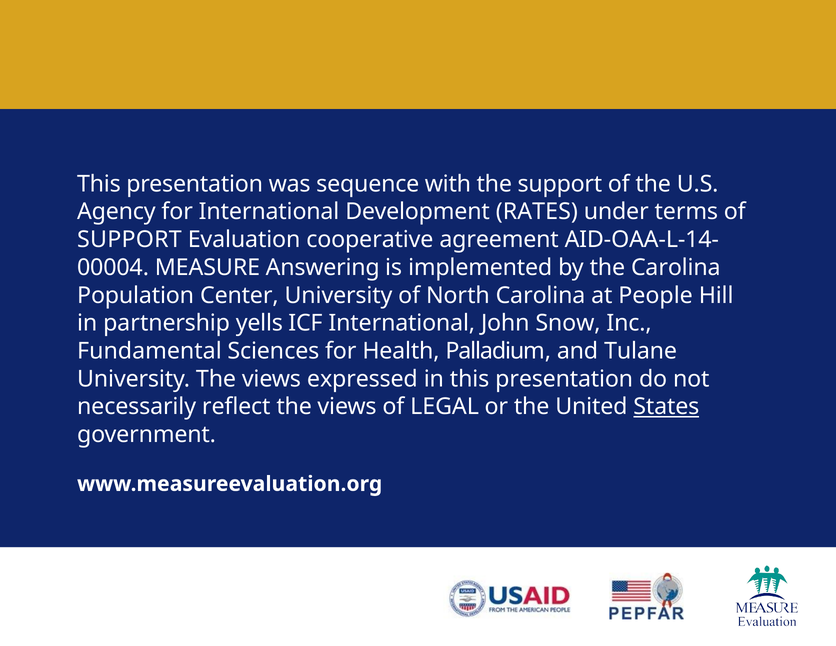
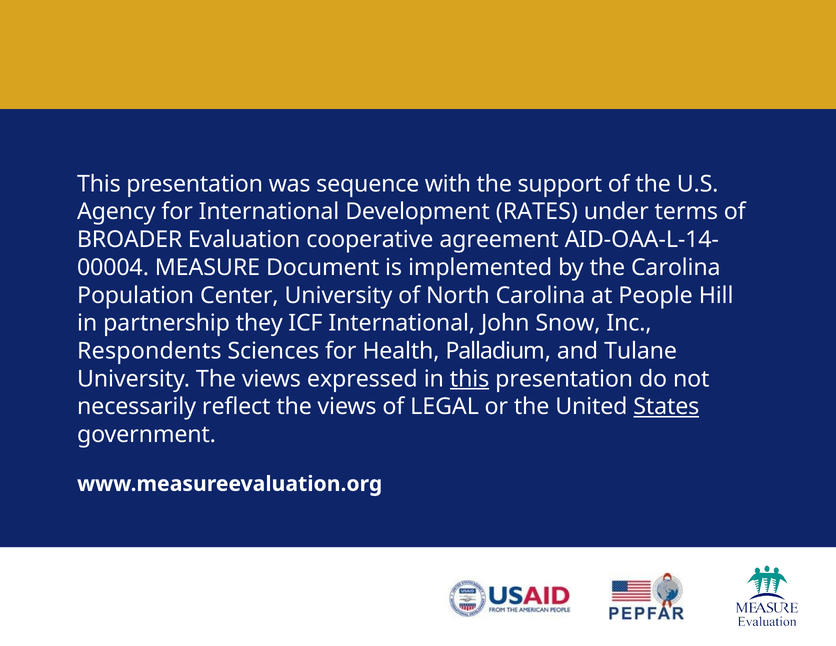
SUPPORT at (129, 240): SUPPORT -> BROADER
Answering: Answering -> Document
yells: yells -> they
Fundamental: Fundamental -> Respondents
this at (470, 379) underline: none -> present
